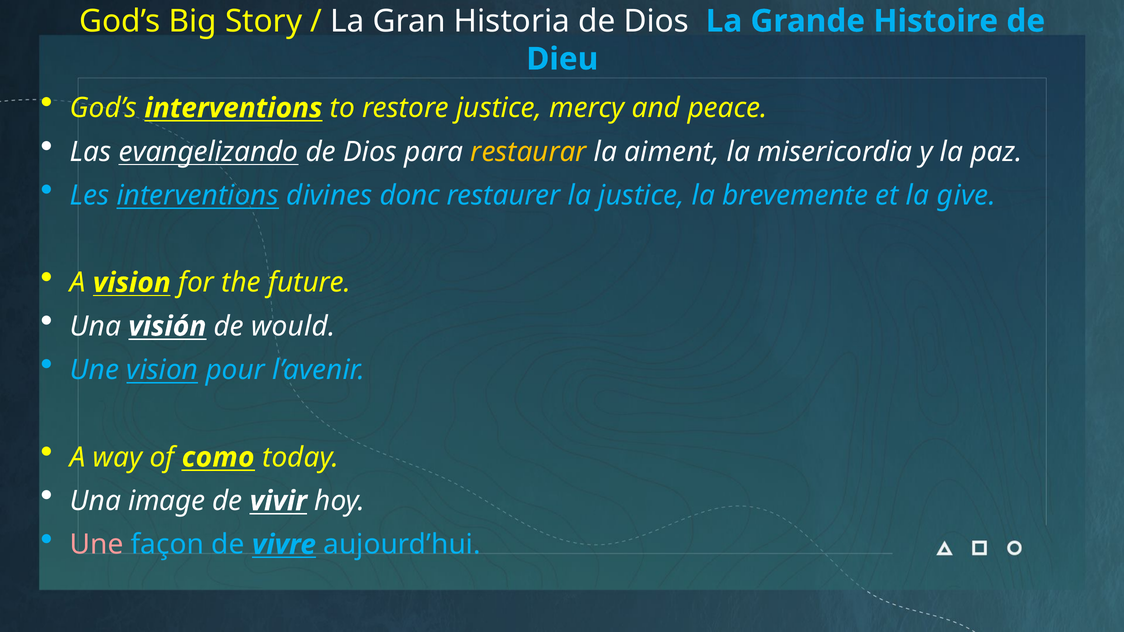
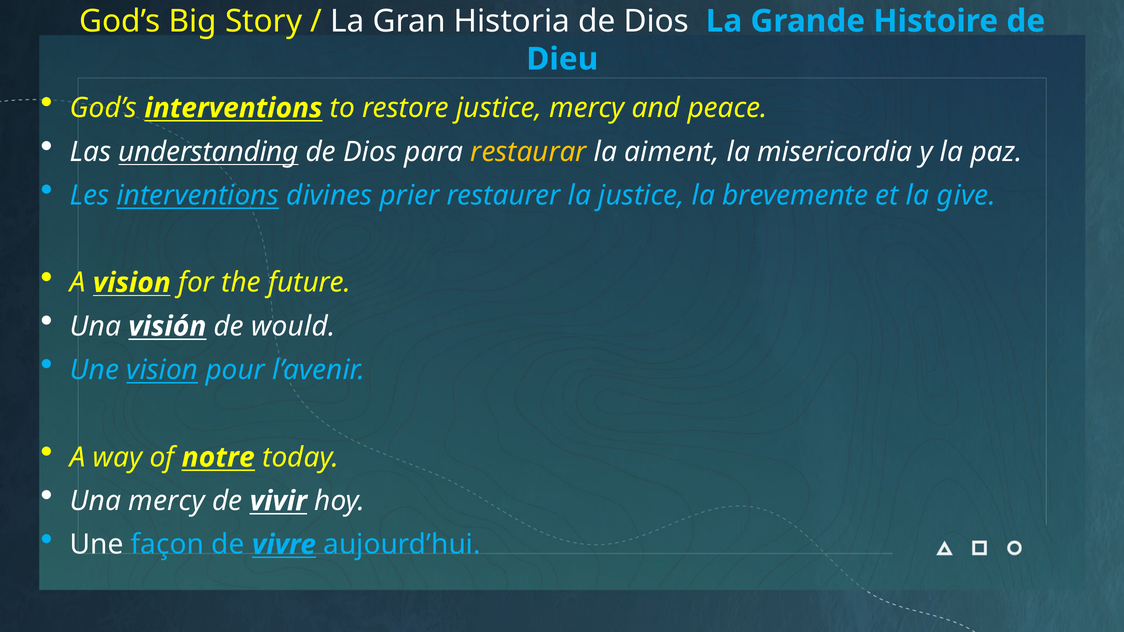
evangelizando: evangelizando -> understanding
donc: donc -> prier
como: como -> notre
Una image: image -> mercy
Une at (97, 545) colour: pink -> white
